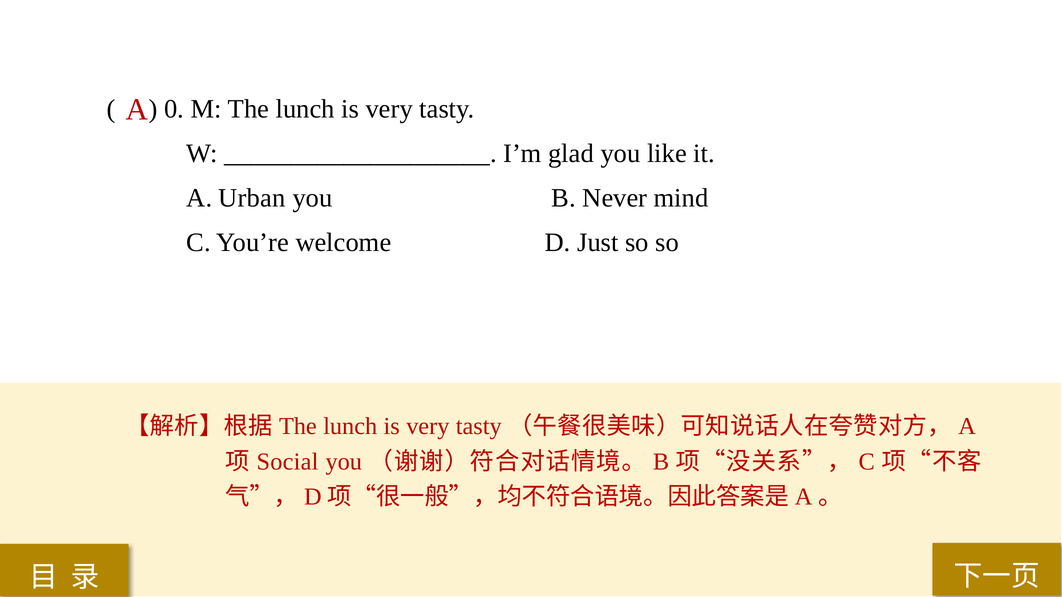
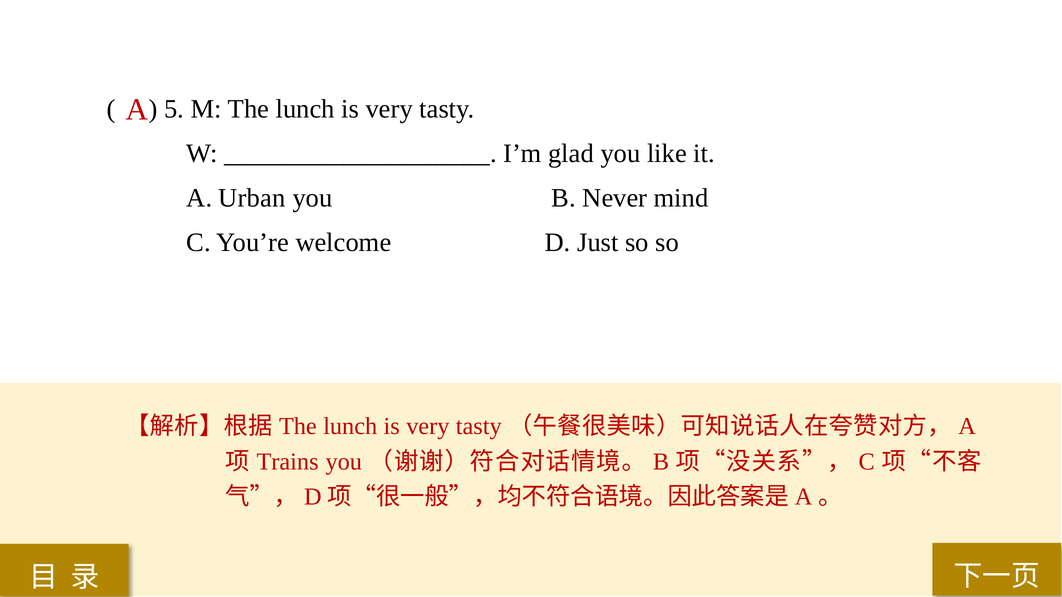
0: 0 -> 5
Social: Social -> Trains
